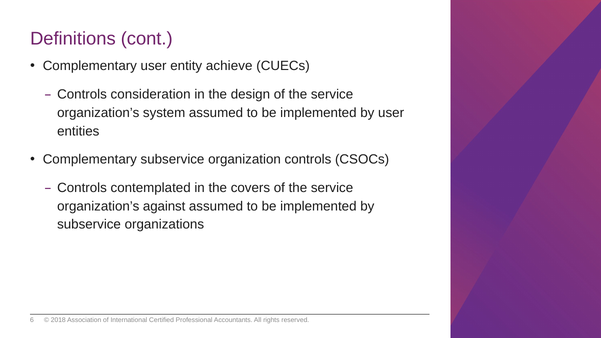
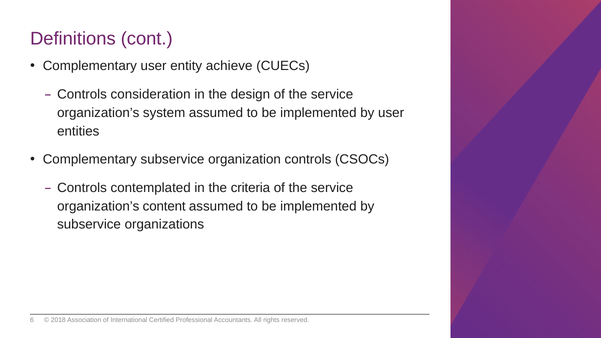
covers: covers -> criteria
against: against -> content
